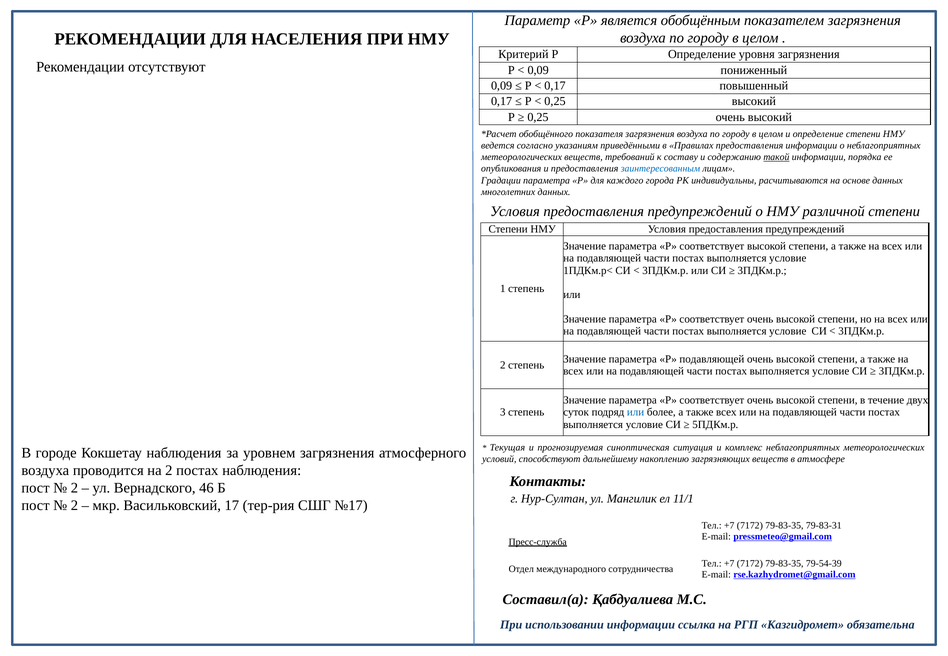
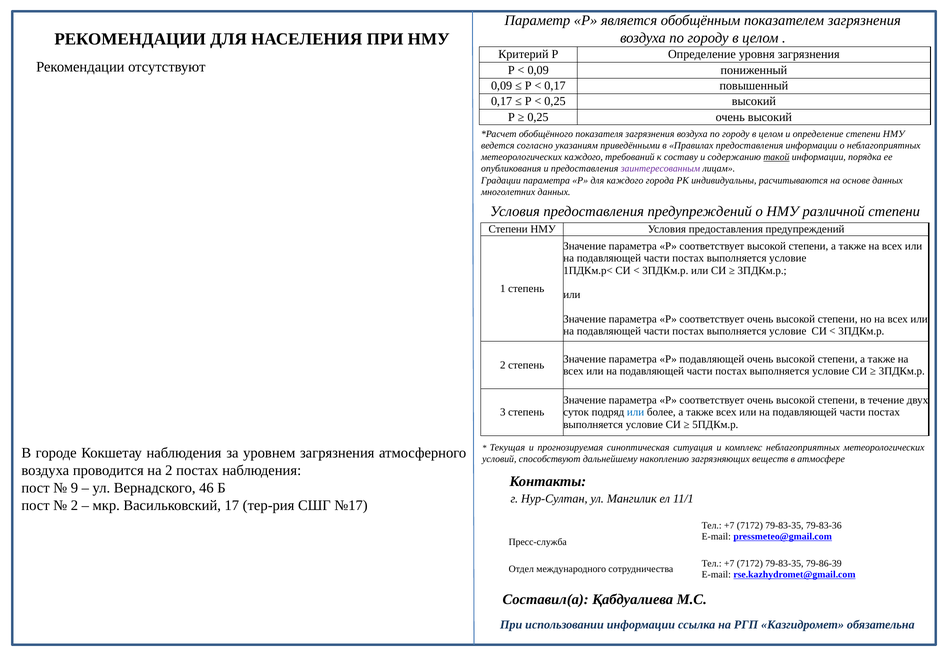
метеорологических веществ: веществ -> каждого
заинтересованным colour: blue -> purple
2 at (74, 488): 2 -> 9
79-83-31: 79-83-31 -> 79-83-36
Пресс-служба underline: present -> none
79-54-39: 79-54-39 -> 79-86-39
